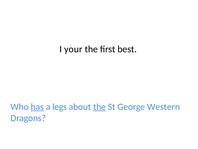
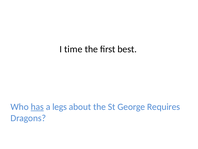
your: your -> time
the at (100, 106) underline: present -> none
Western: Western -> Requires
